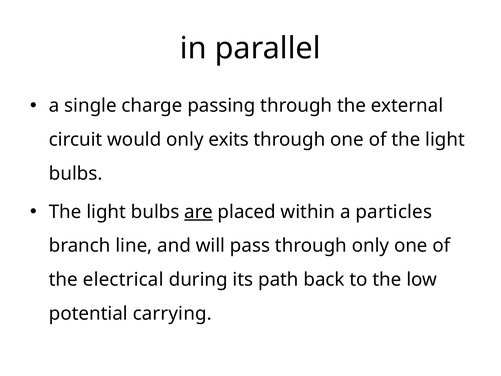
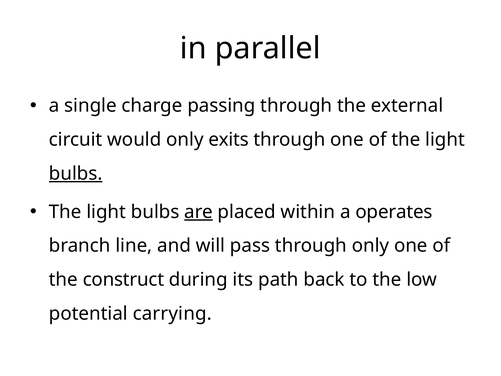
bulbs at (76, 173) underline: none -> present
particles: particles -> operates
electrical: electrical -> construct
